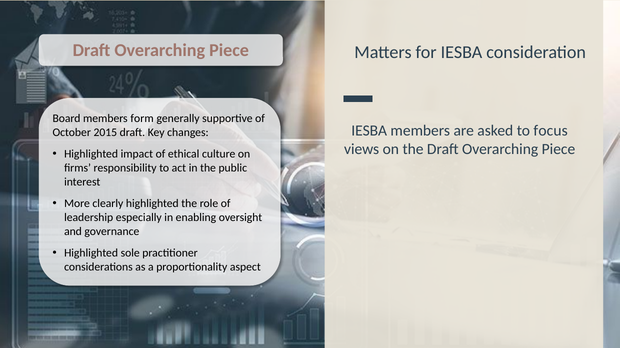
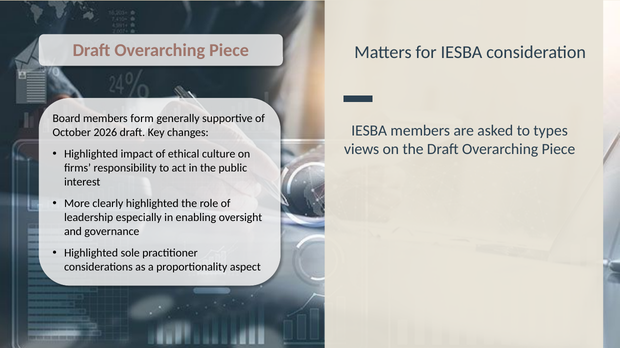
focus: focus -> types
2015: 2015 -> 2026
